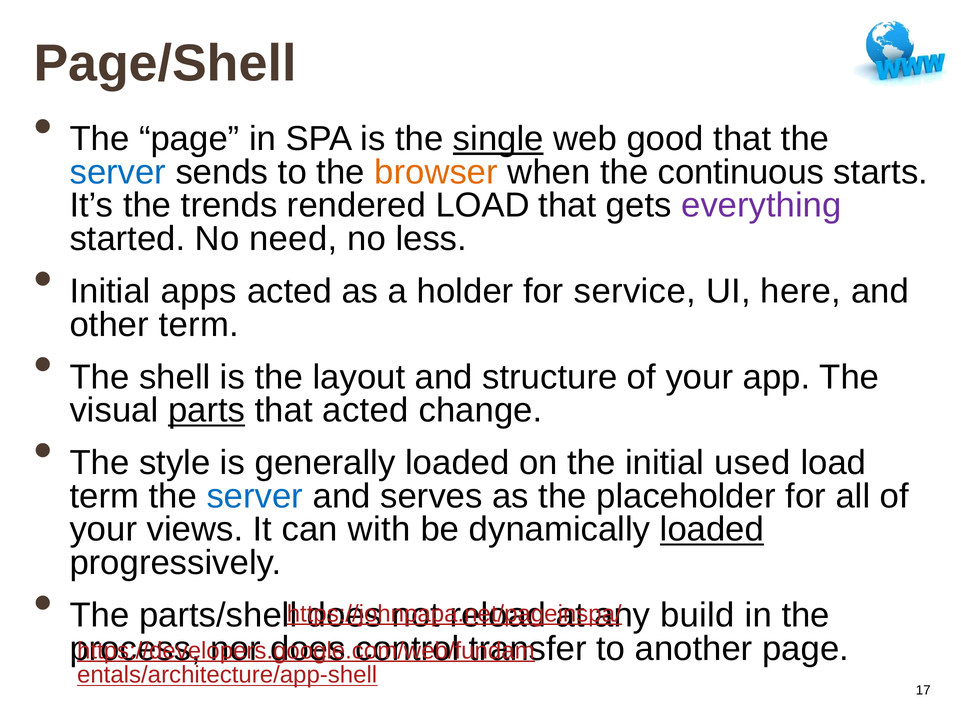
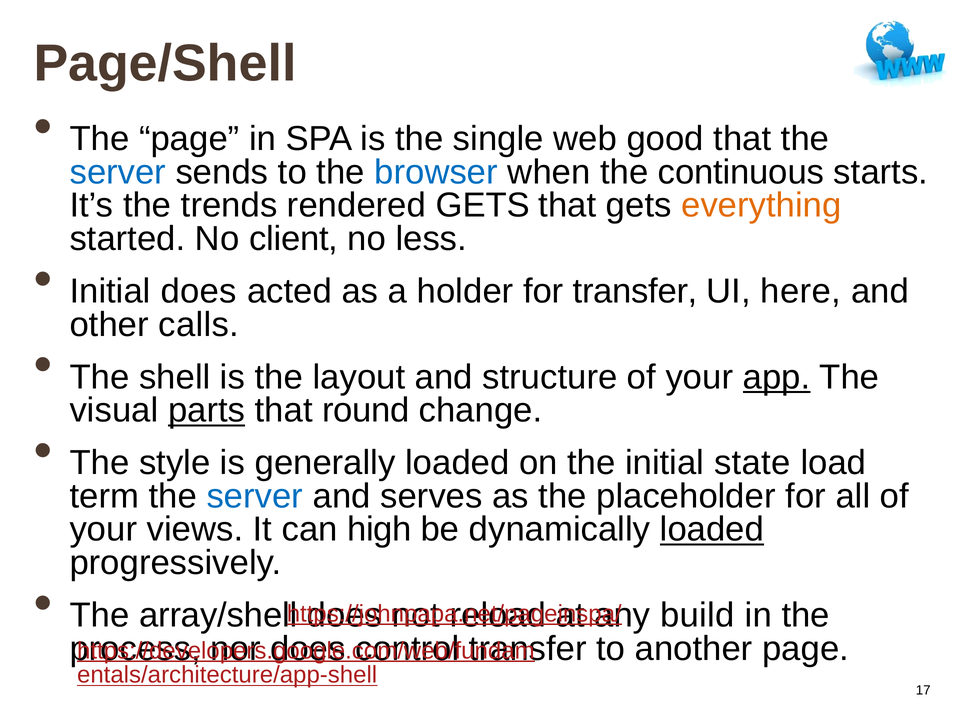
single underline: present -> none
browser colour: orange -> blue
rendered LOAD: LOAD -> GETS
everything colour: purple -> orange
need: need -> client
Initial apps: apps -> does
for service: service -> transfer
other term: term -> calls
app underline: none -> present
that acted: acted -> round
used: used -> state
with: with -> high
parts/shell: parts/shell -> array/shell
